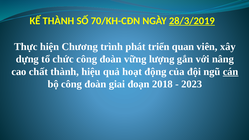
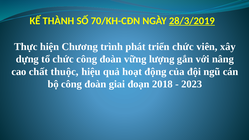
triển quan: quan -> chức
chất thành: thành -> thuộc
cán underline: present -> none
